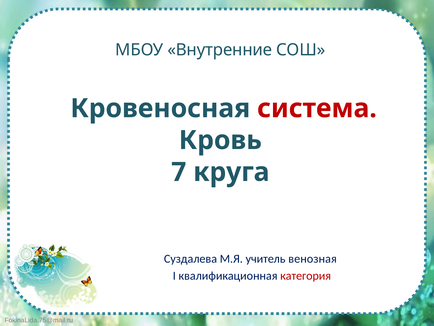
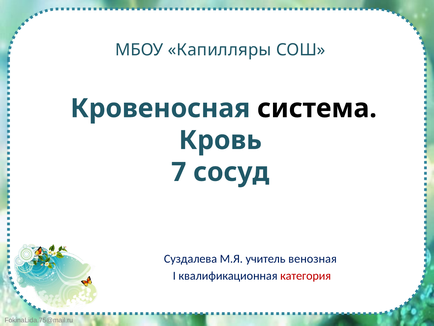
Внутренние: Внутренние -> Капилляры
система colour: red -> black
круга: круга -> сосуд
